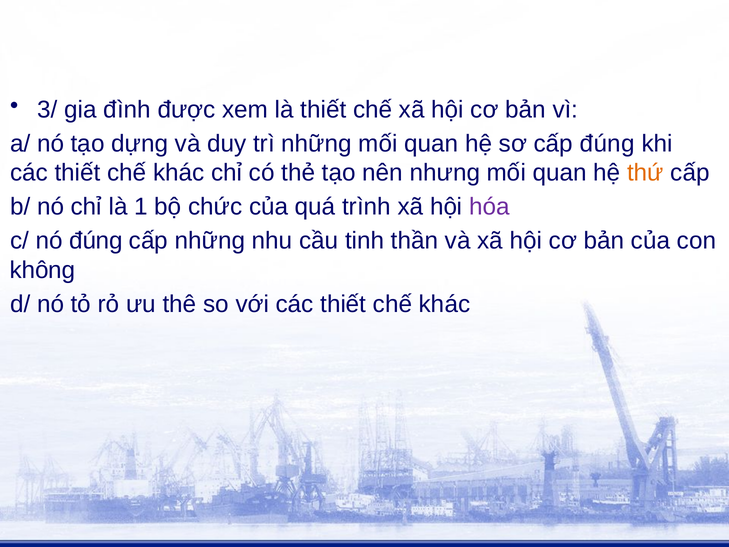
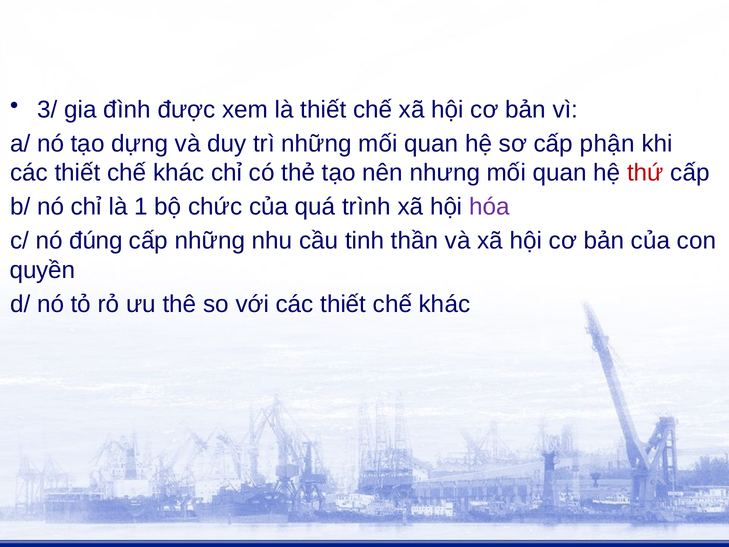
cấp đúng: đúng -> phận
thứ colour: orange -> red
không: không -> quyền
